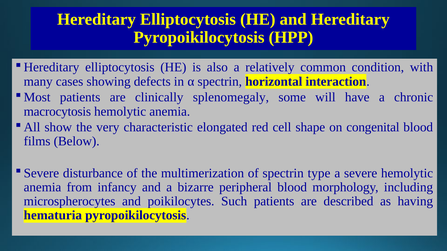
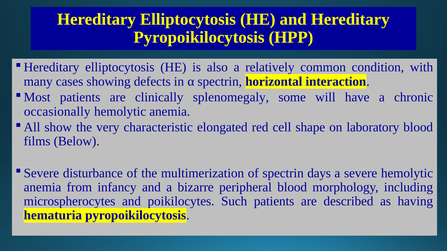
macrocytosis: macrocytosis -> occasionally
congenital: congenital -> laboratory
type: type -> days
